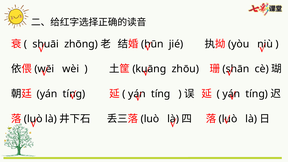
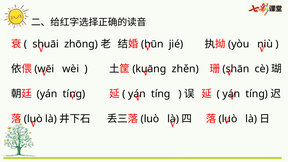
zhōu: zhōu -> zhěn
